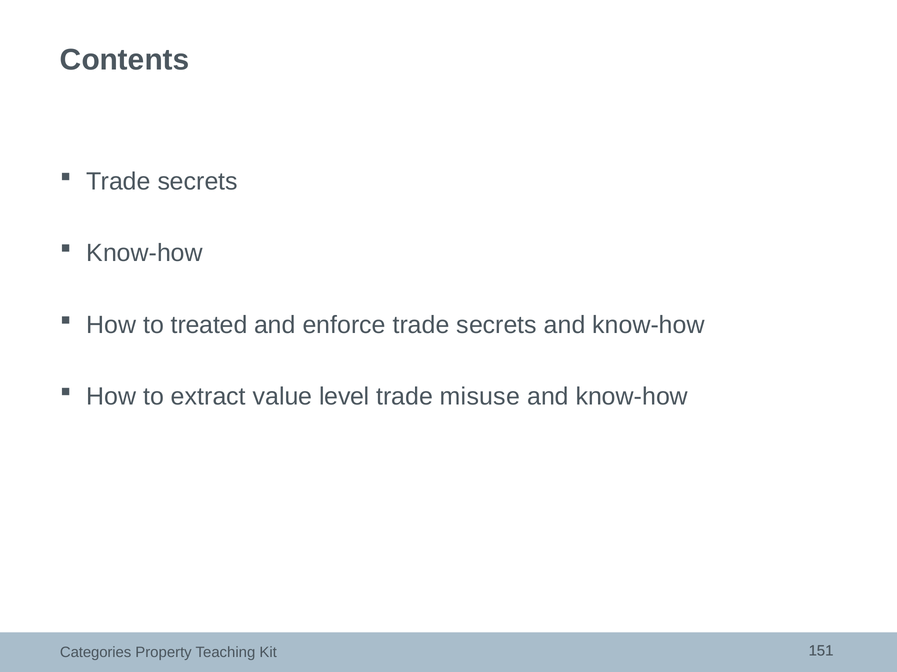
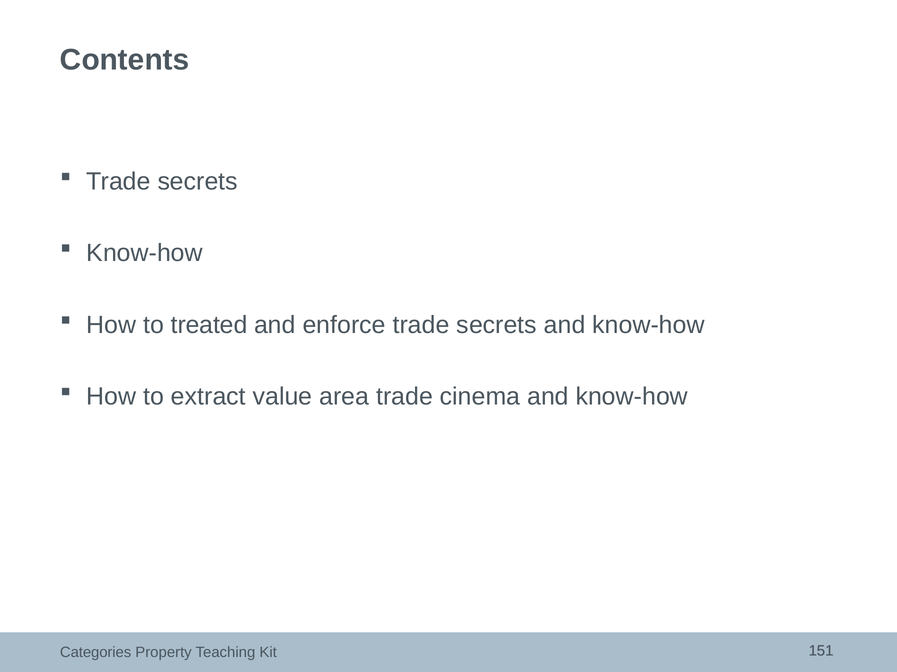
level: level -> area
misuse: misuse -> cinema
